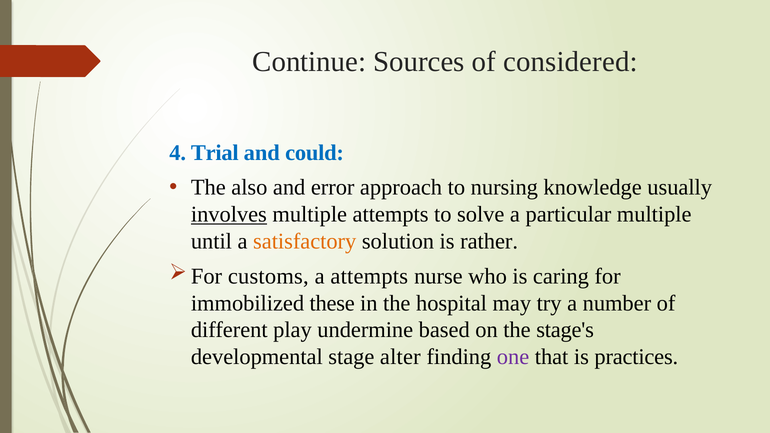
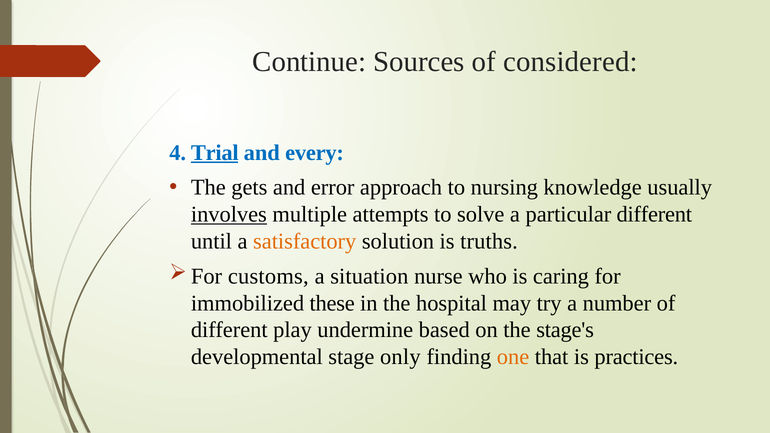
Trial underline: none -> present
could: could -> every
also: also -> gets
particular multiple: multiple -> different
rather: rather -> truths
a attempts: attempts -> situation
alter: alter -> only
one colour: purple -> orange
